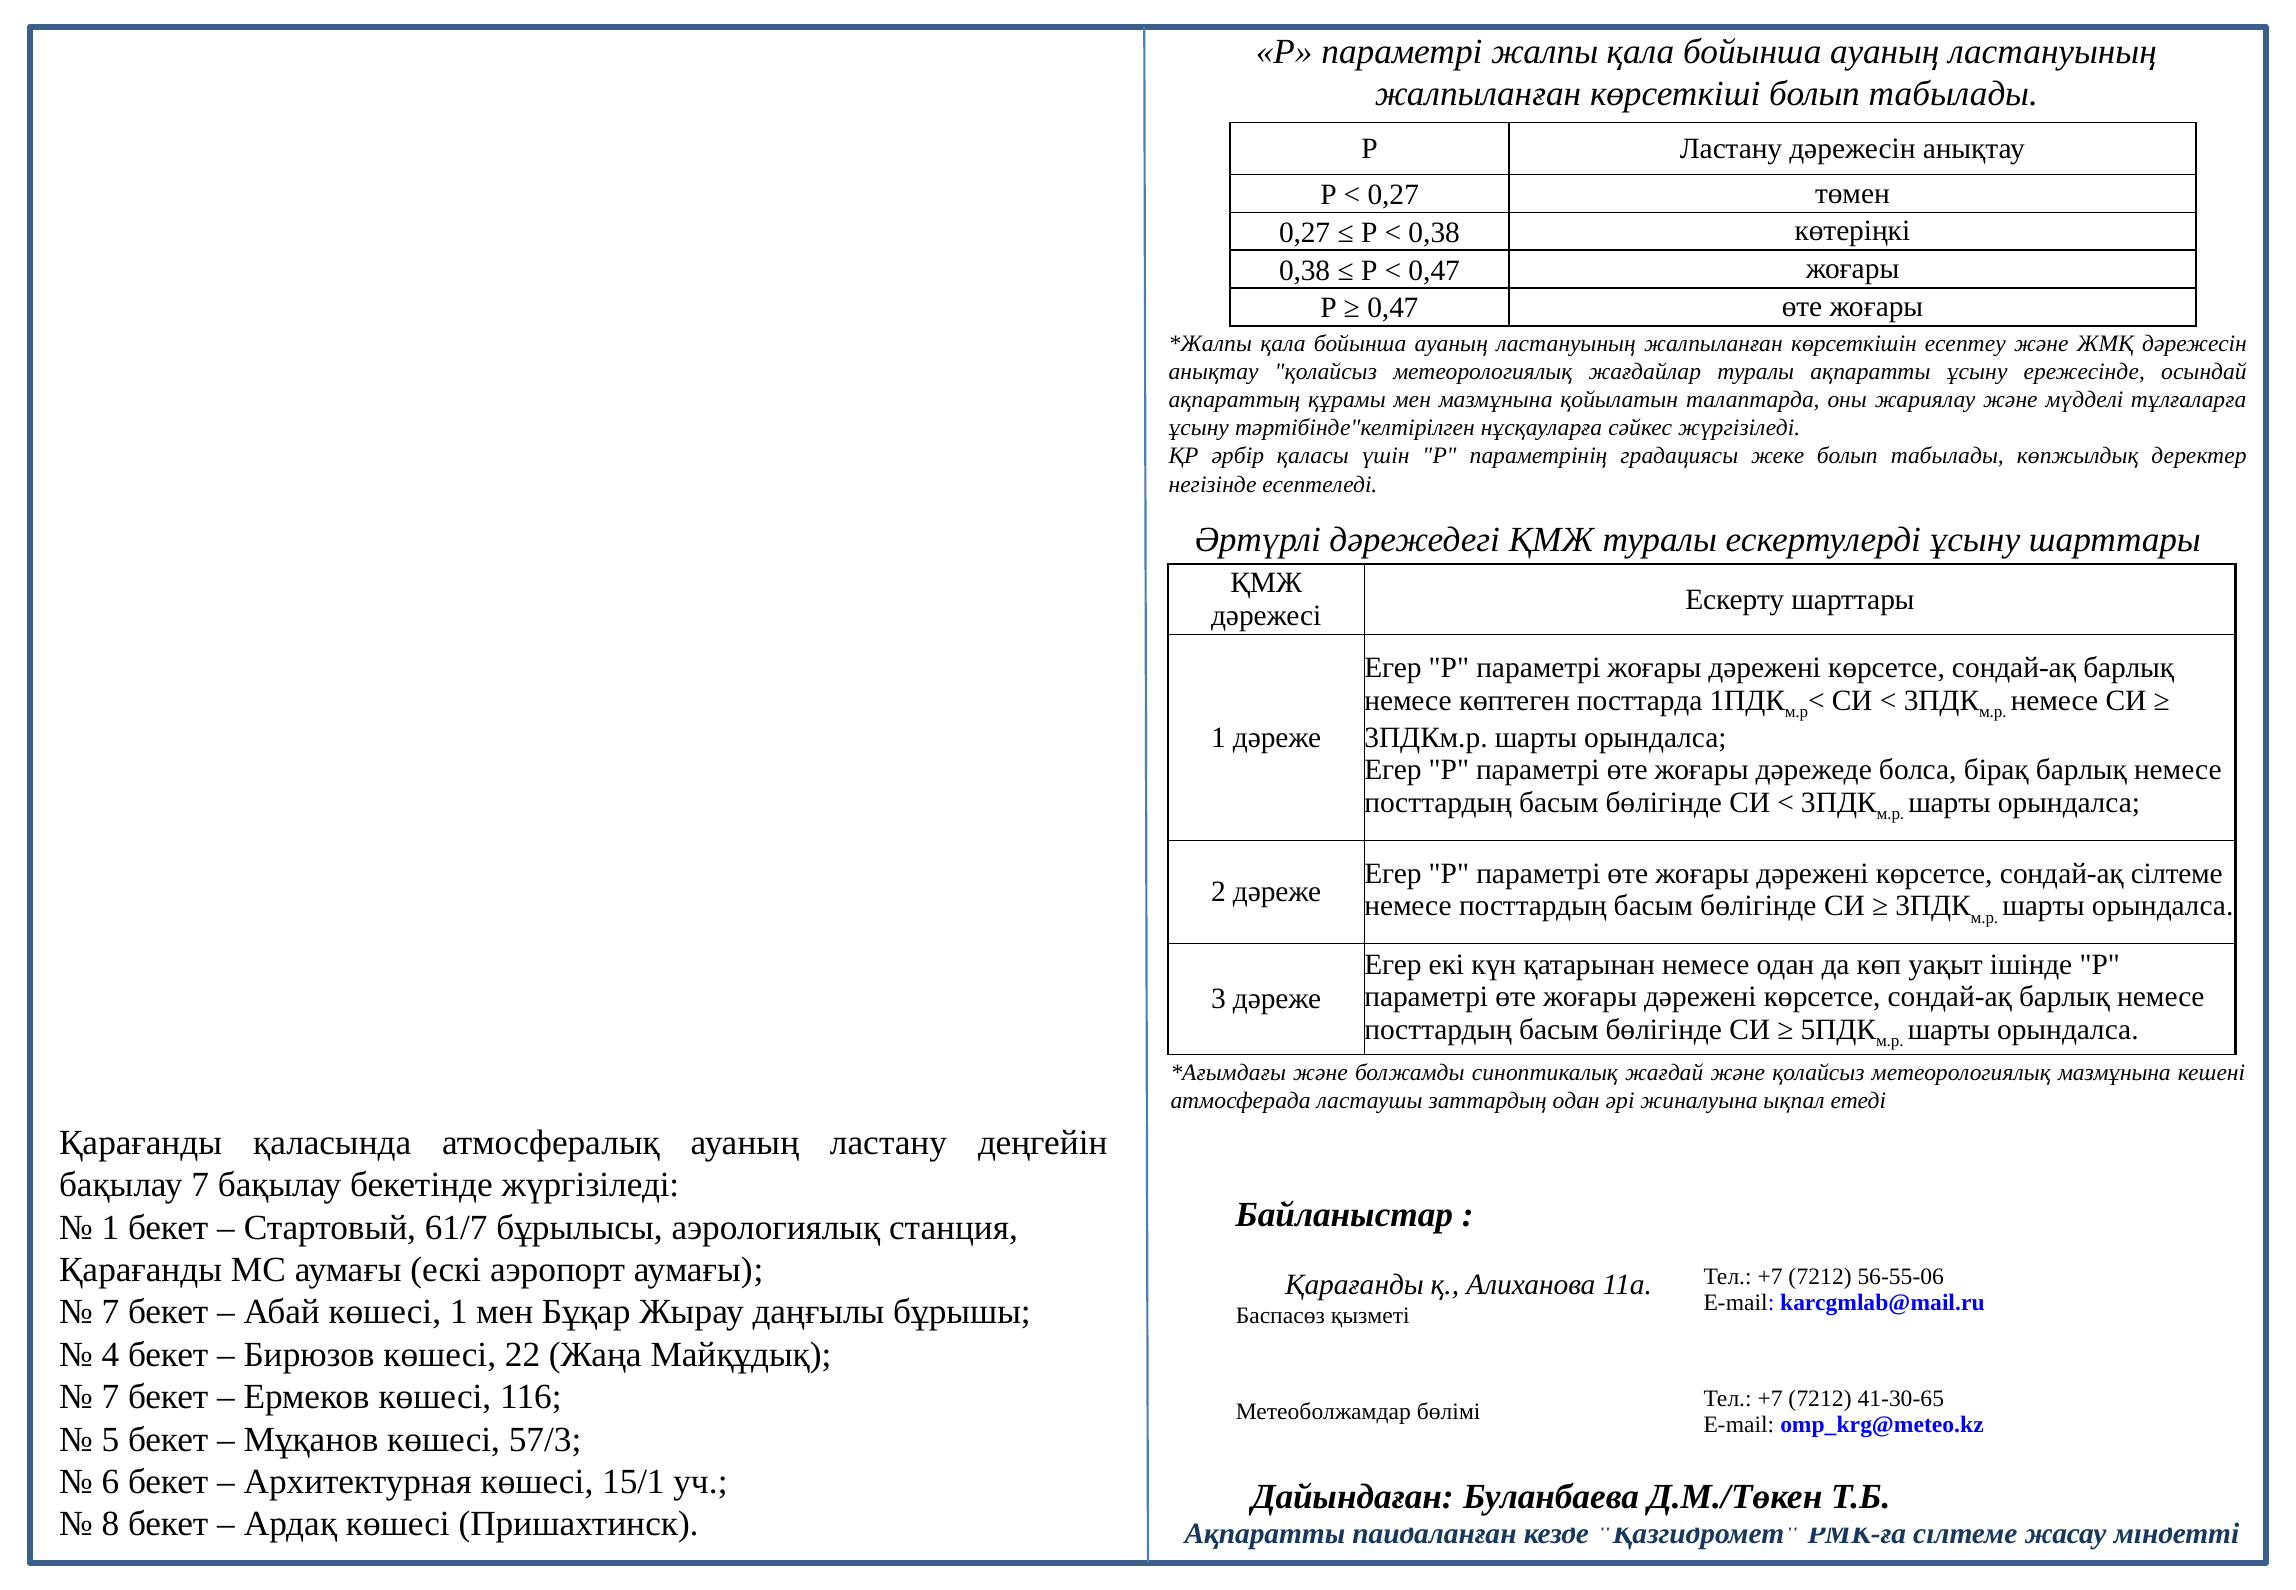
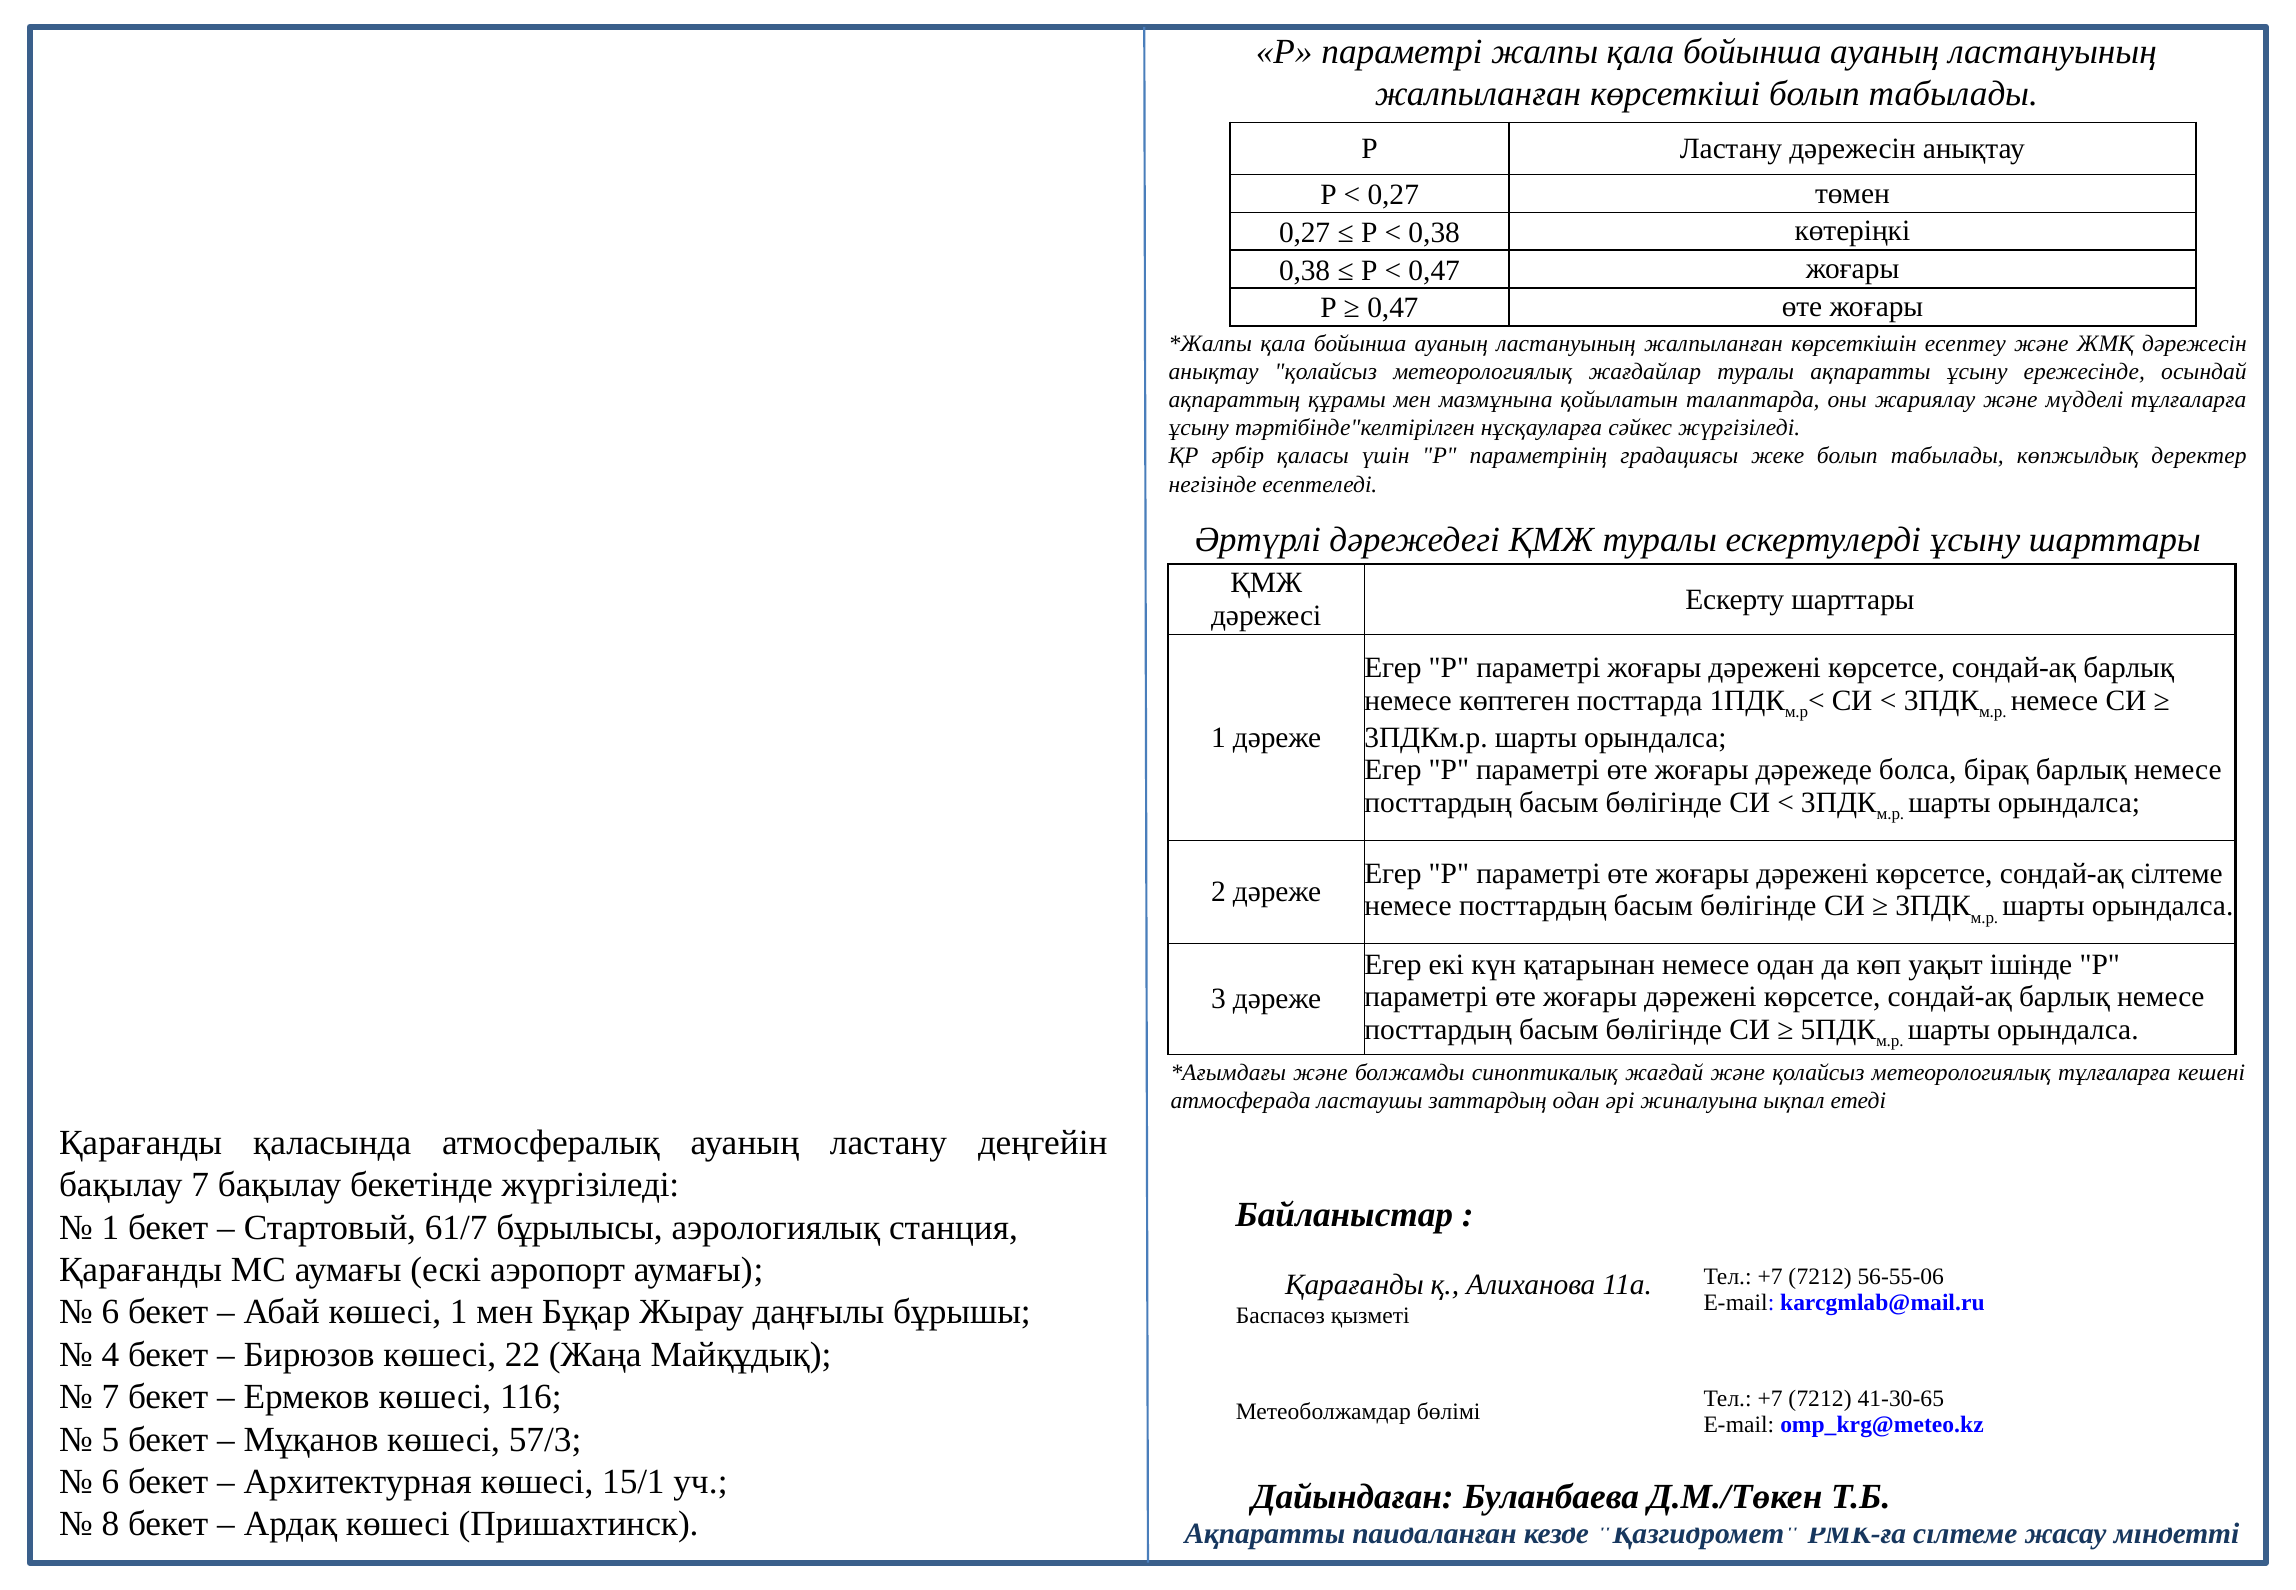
метеорологиялық мазмұнына: мазмұнына -> тұлғаларға
7 at (110, 1312): 7 -> 6
